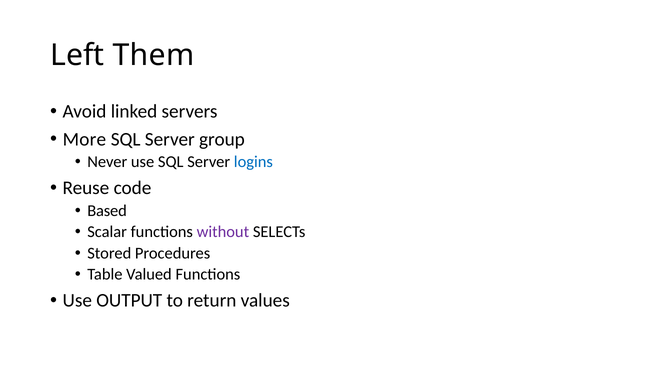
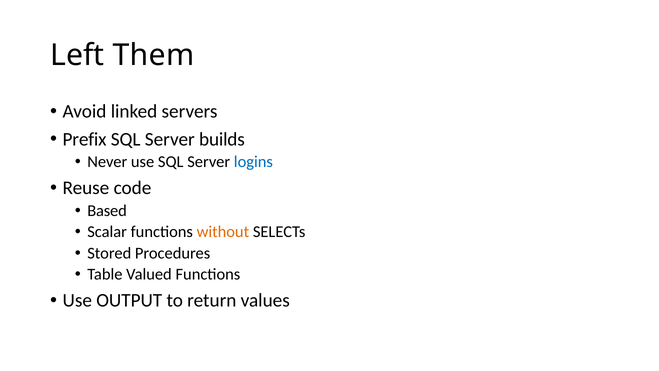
More: More -> Prefix
group: group -> builds
without colour: purple -> orange
